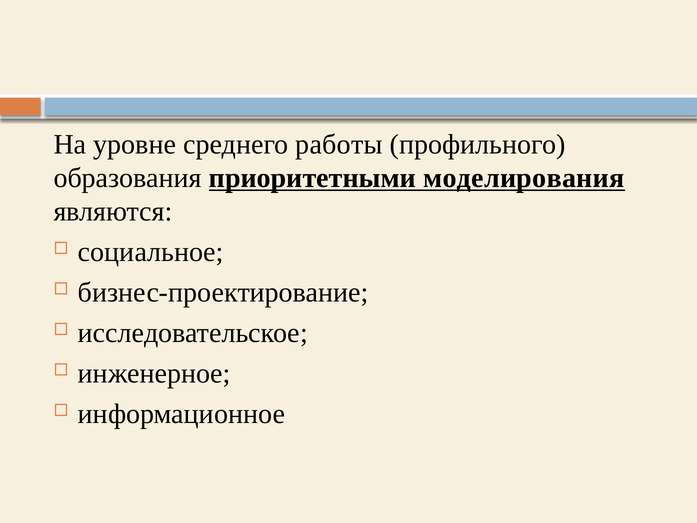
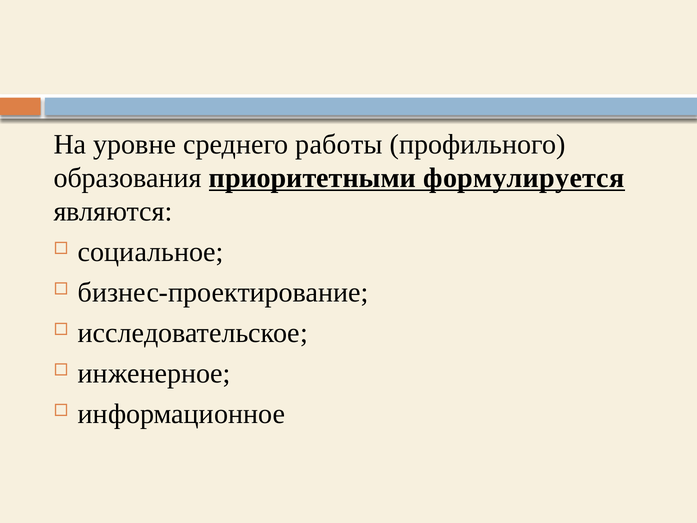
моделирования: моделирования -> формулируется
